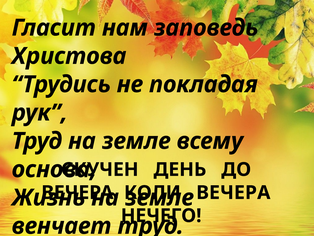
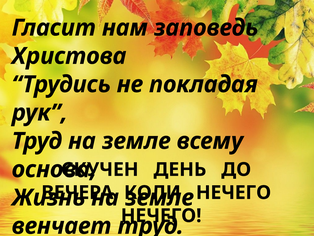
ВЕЧЕРА at (233, 192): ВЕЧЕРА -> НЕЧЕГО
